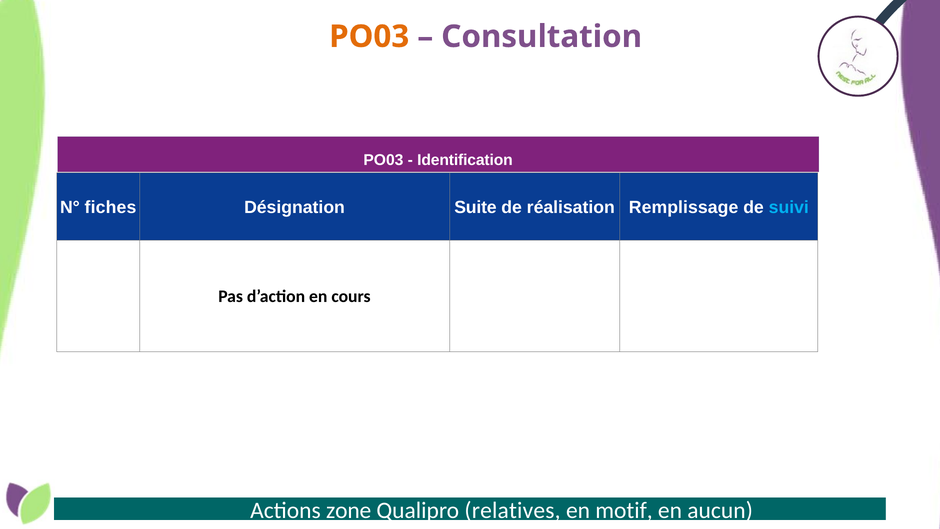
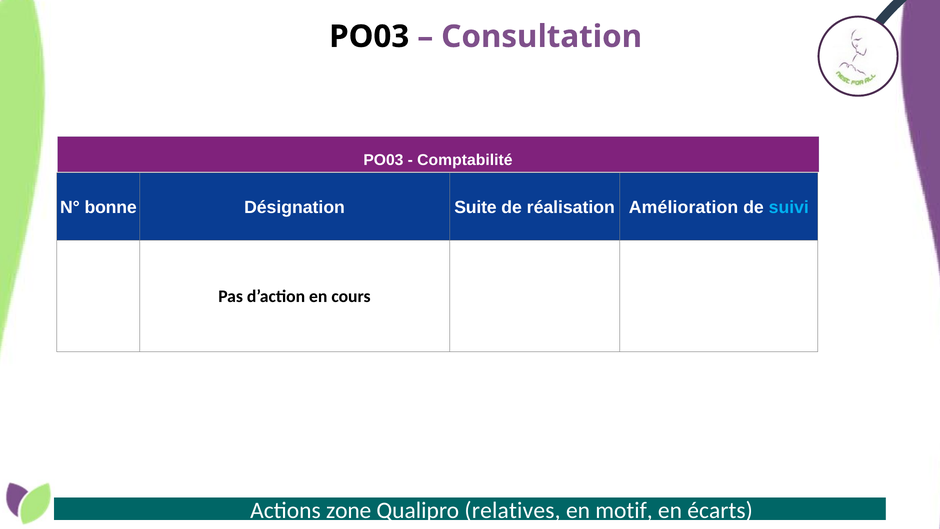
PO03 at (369, 37) colour: orange -> black
Identification: Identification -> Comptabilité
fiches: fiches -> bonne
Remplissage: Remplissage -> Amélioration
aucun: aucun -> écarts
